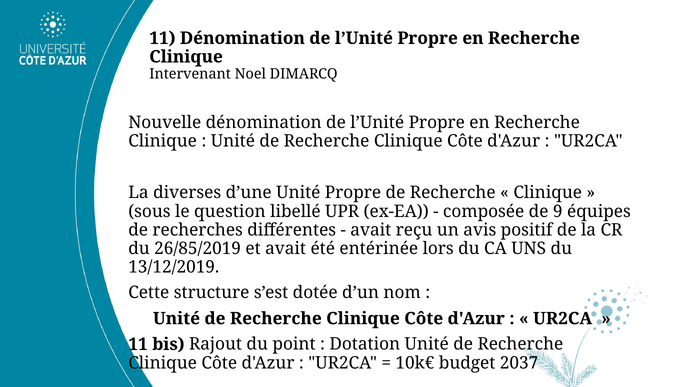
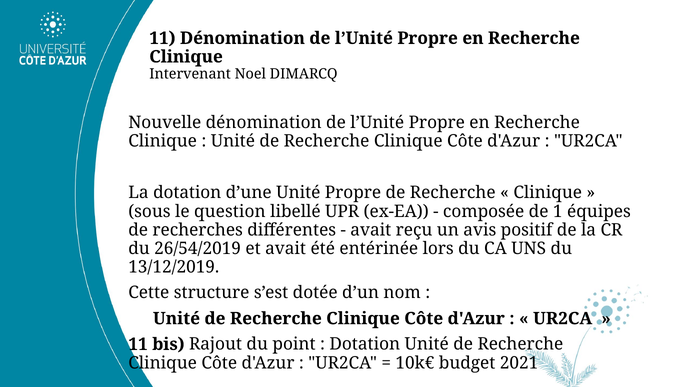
La diverses: diverses -> dotation
9: 9 -> 1
26/85/2019: 26/85/2019 -> 26/54/2019
2037: 2037 -> 2021
